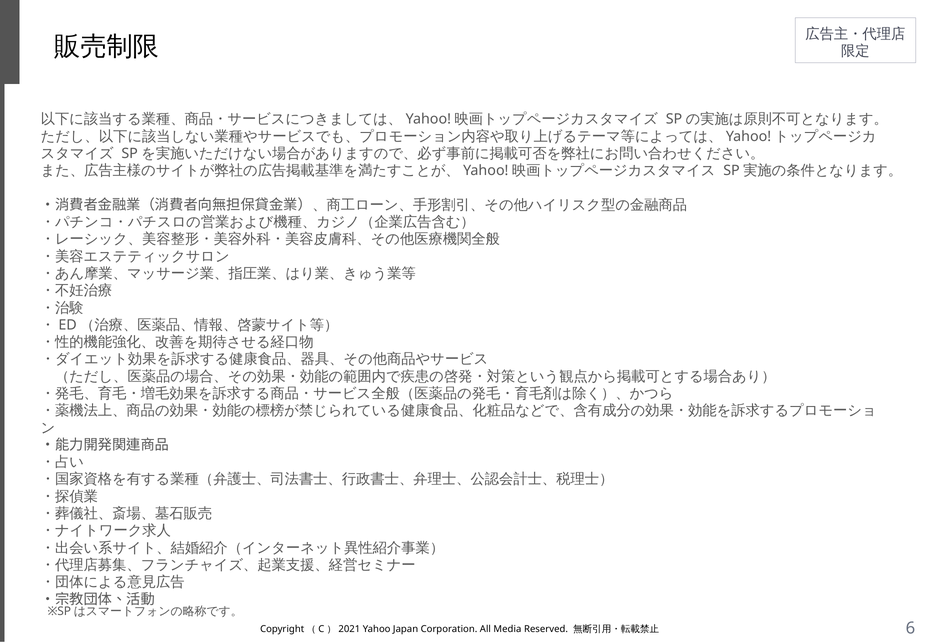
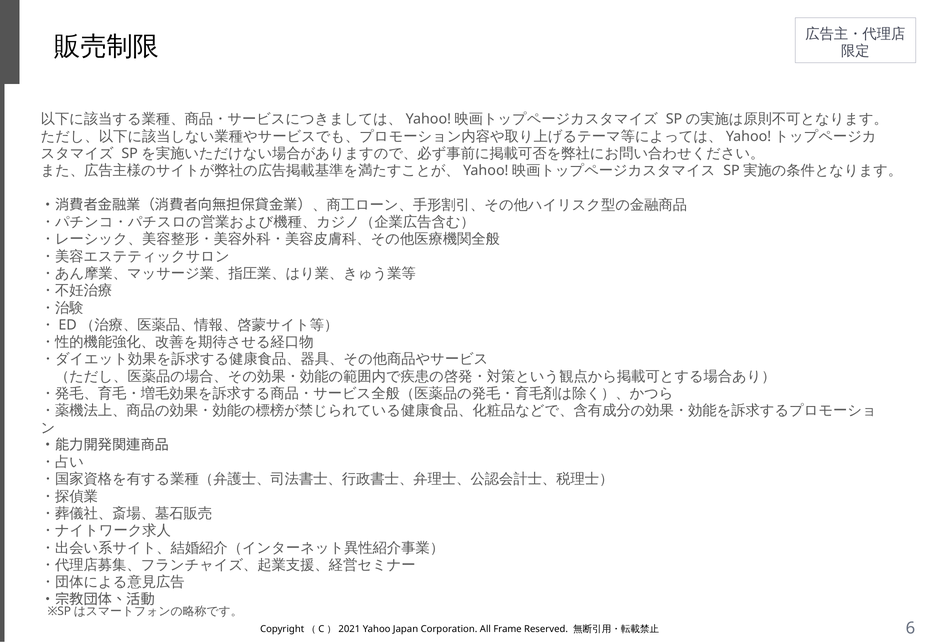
Media: Media -> Frame
